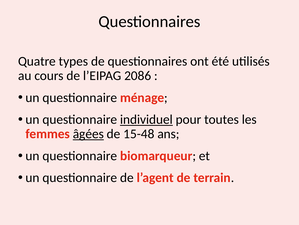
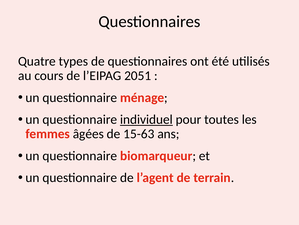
2086: 2086 -> 2051
âgées underline: present -> none
15-48: 15-48 -> 15-63
